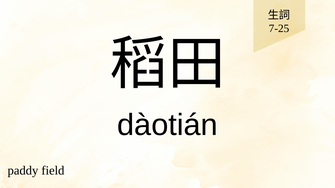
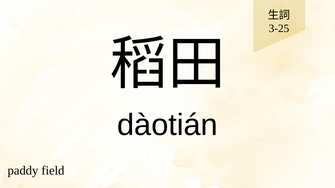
7-25: 7-25 -> 3-25
